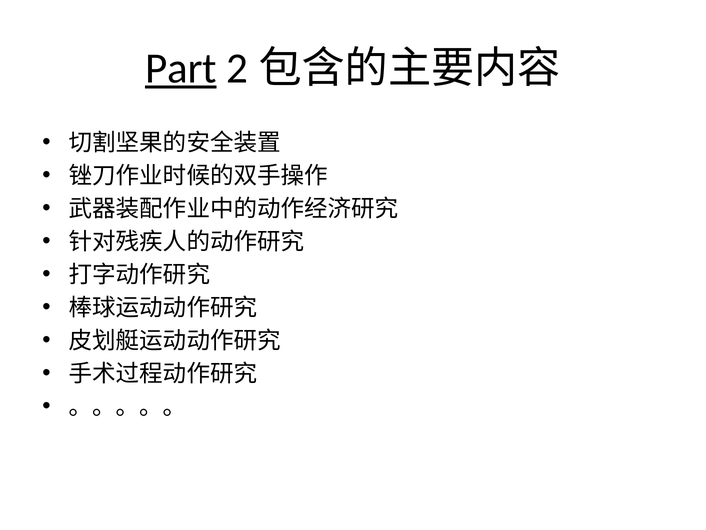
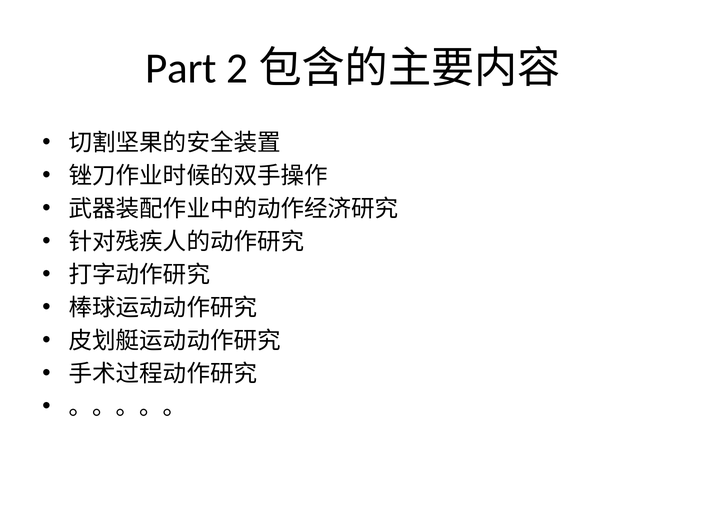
Part underline: present -> none
